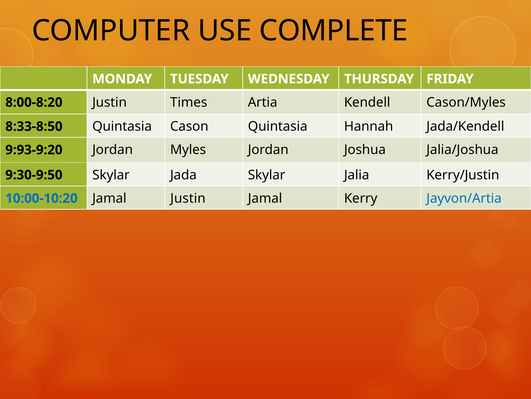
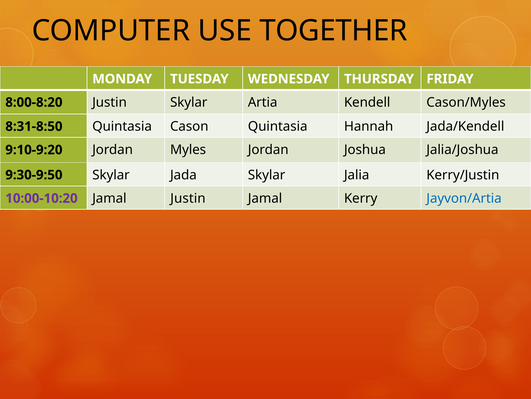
COMPLETE: COMPLETE -> TOGETHER
Justin Times: Times -> Skylar
8:33-8:50: 8:33-8:50 -> 8:31-8:50
9:93-9:20: 9:93-9:20 -> 9:10-9:20
10:00-10:20 colour: blue -> purple
